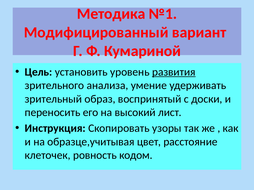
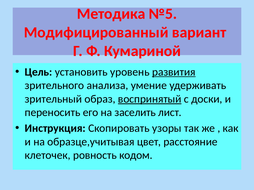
№1: №1 -> №5
воспринятый underline: none -> present
высокий: высокий -> заселить
